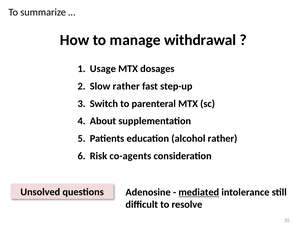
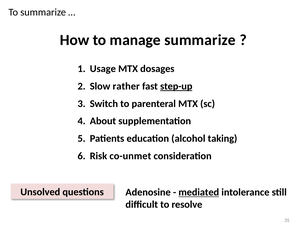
manage withdrawal: withdrawal -> summarize
step-up underline: none -> present
alcohol rather: rather -> taking
co-agents: co-agents -> co-unmet
